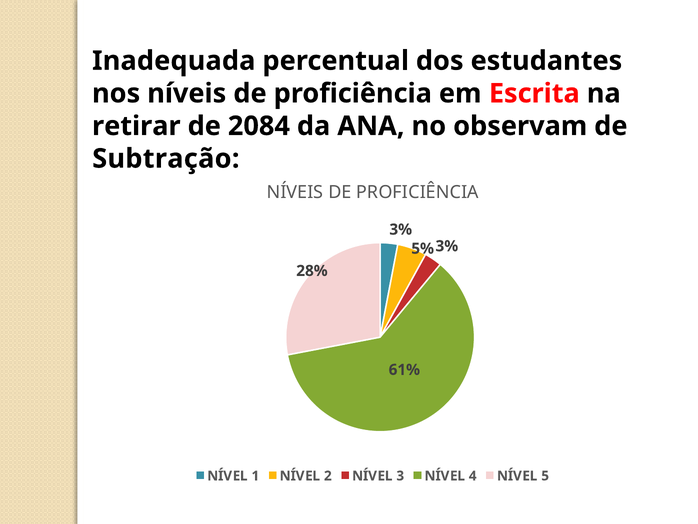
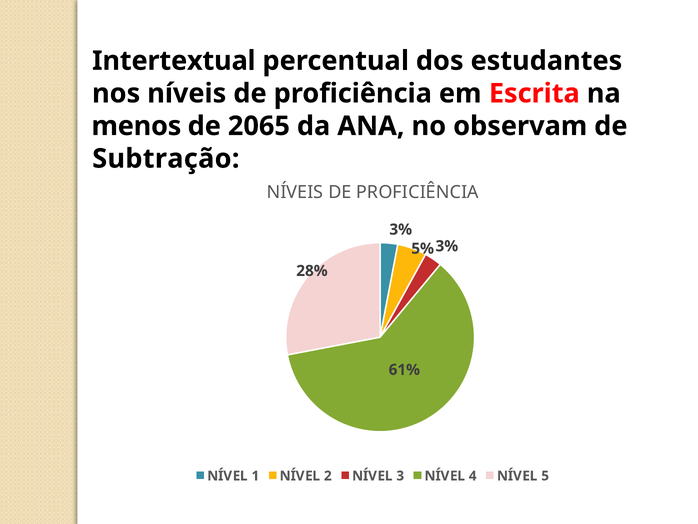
Inadequada: Inadequada -> Intertextual
retirar: retirar -> menos
2084: 2084 -> 2065
